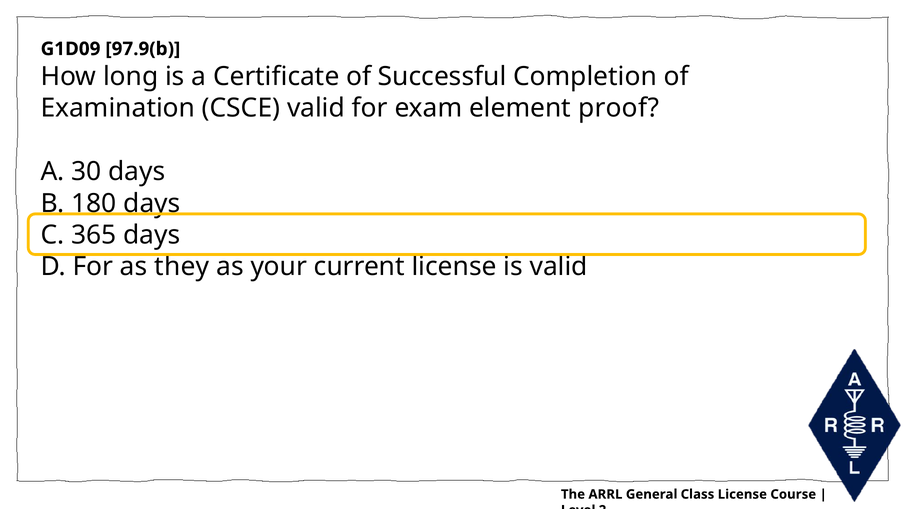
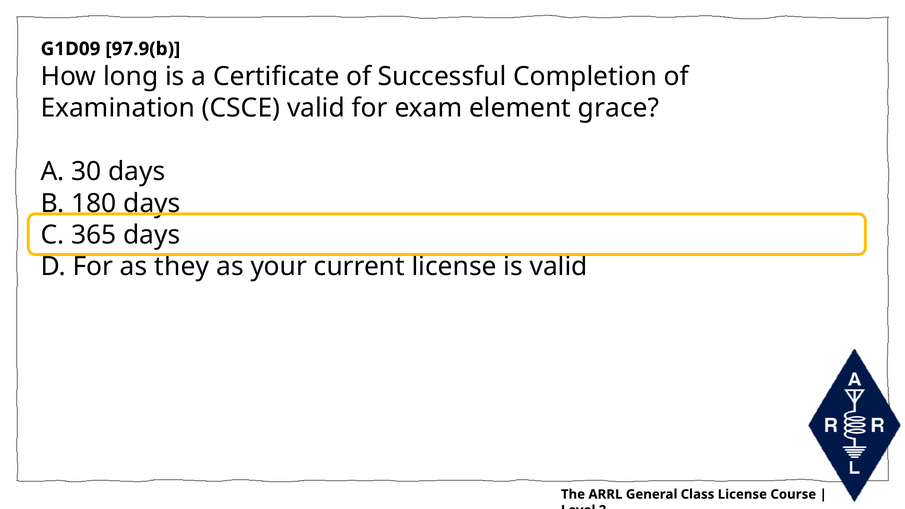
proof: proof -> grace
